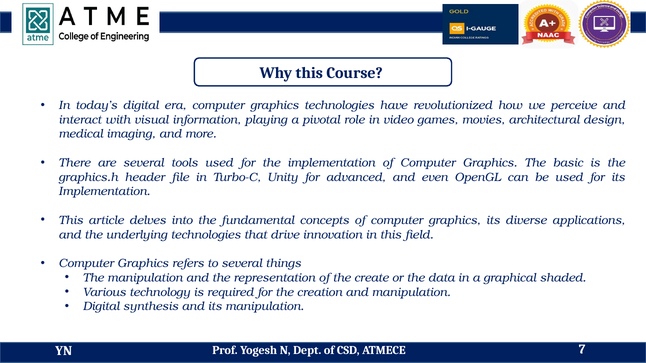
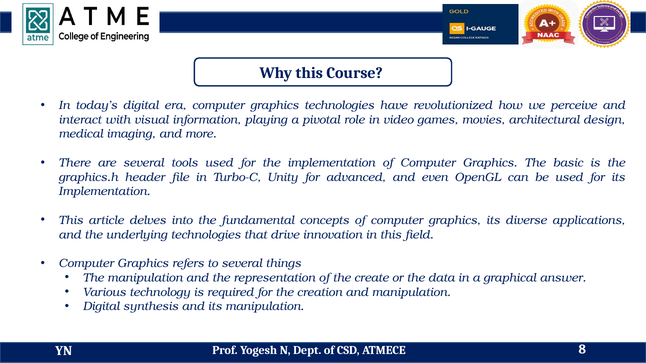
shaded: shaded -> answer
7: 7 -> 8
